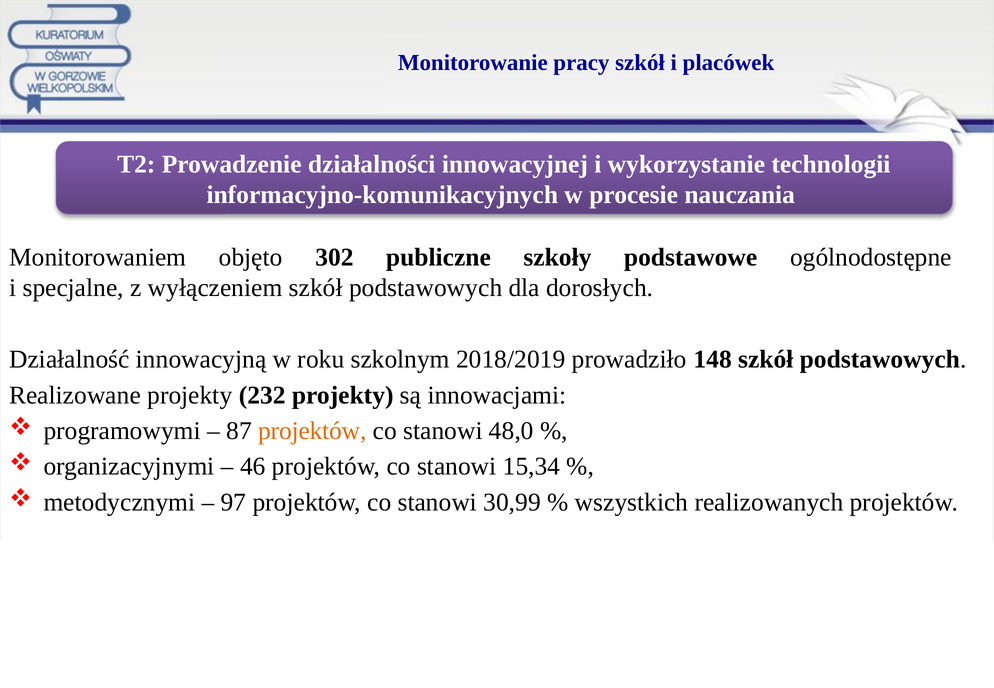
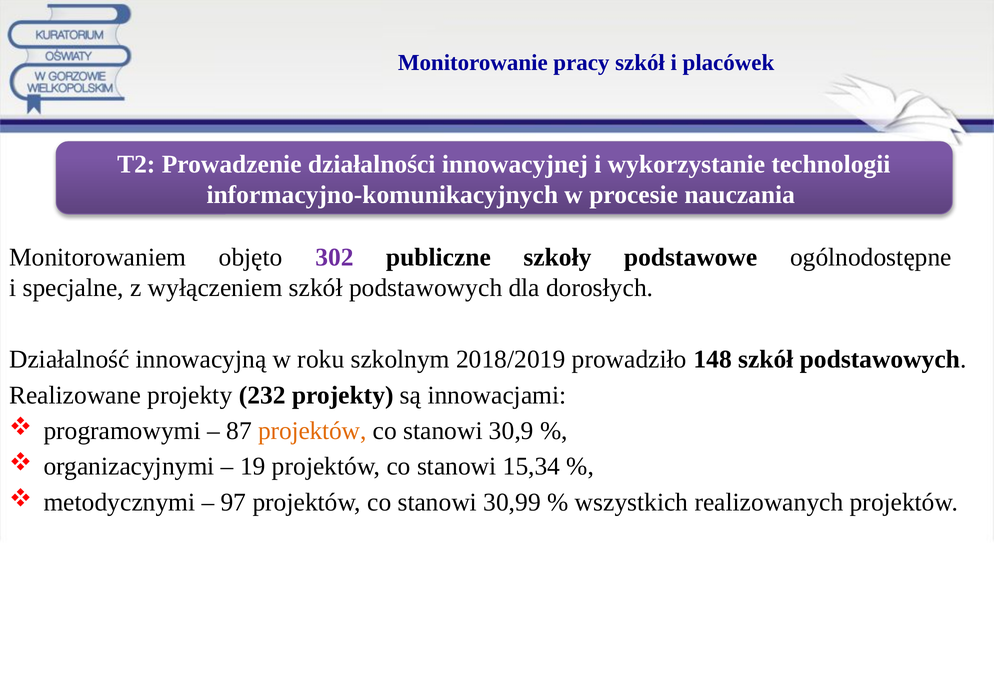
302 colour: black -> purple
48,0: 48,0 -> 30,9
46: 46 -> 19
